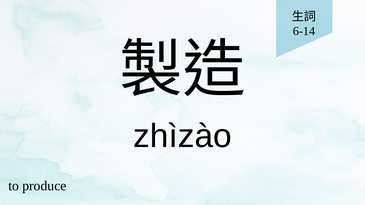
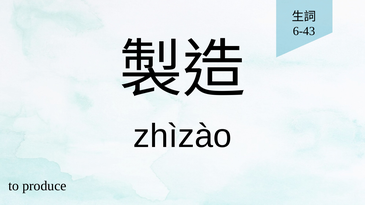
6-14: 6-14 -> 6-43
